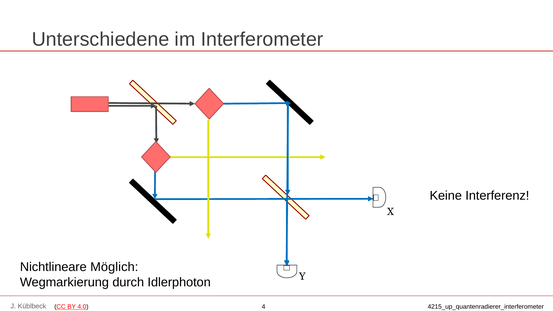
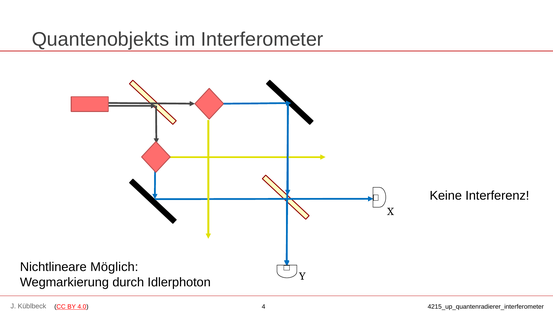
Unterschiedene: Unterschiedene -> Quantenobjekts
